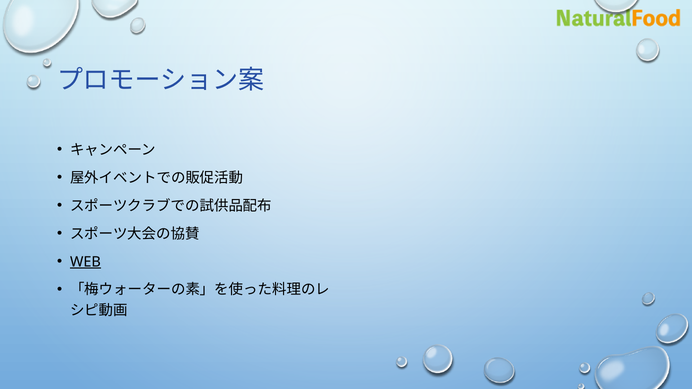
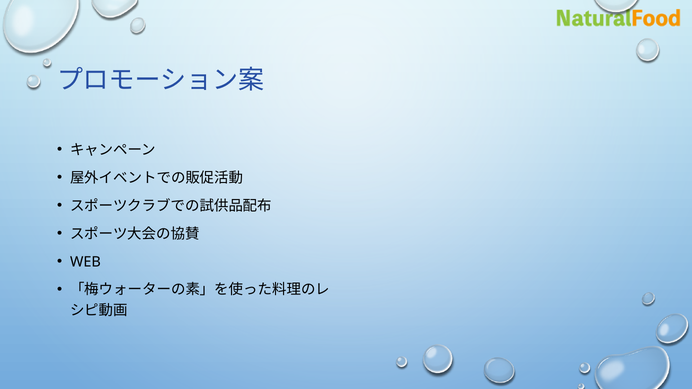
WEB underline: present -> none
